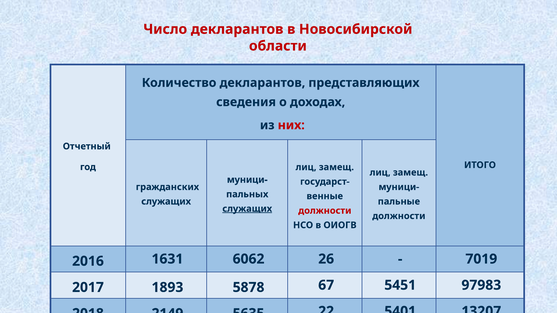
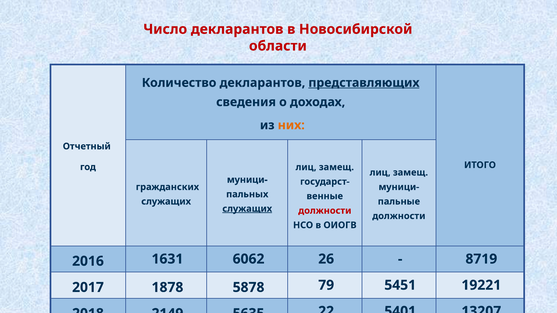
представляющих underline: none -> present
них colour: red -> orange
7019: 7019 -> 8719
1893: 1893 -> 1878
67: 67 -> 79
97983: 97983 -> 19221
